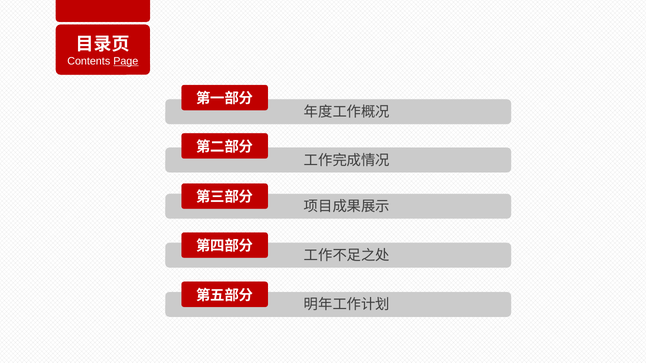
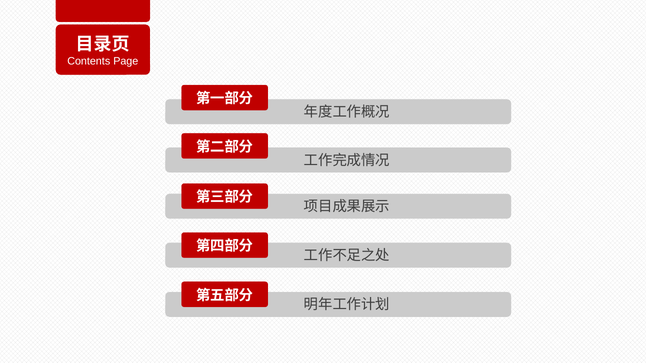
Page underline: present -> none
